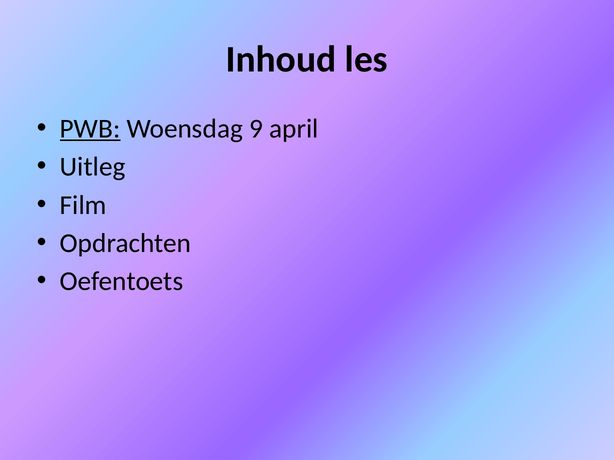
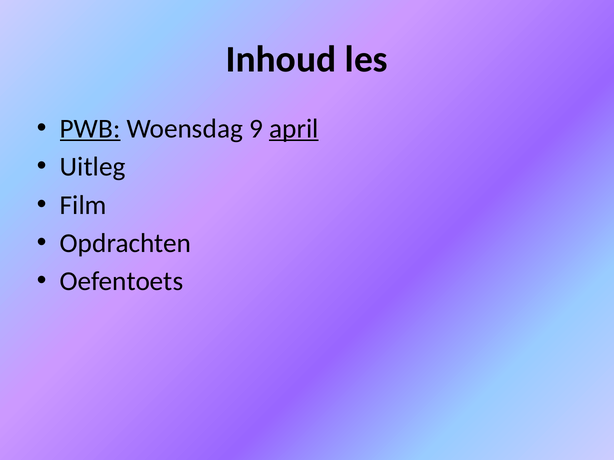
april underline: none -> present
